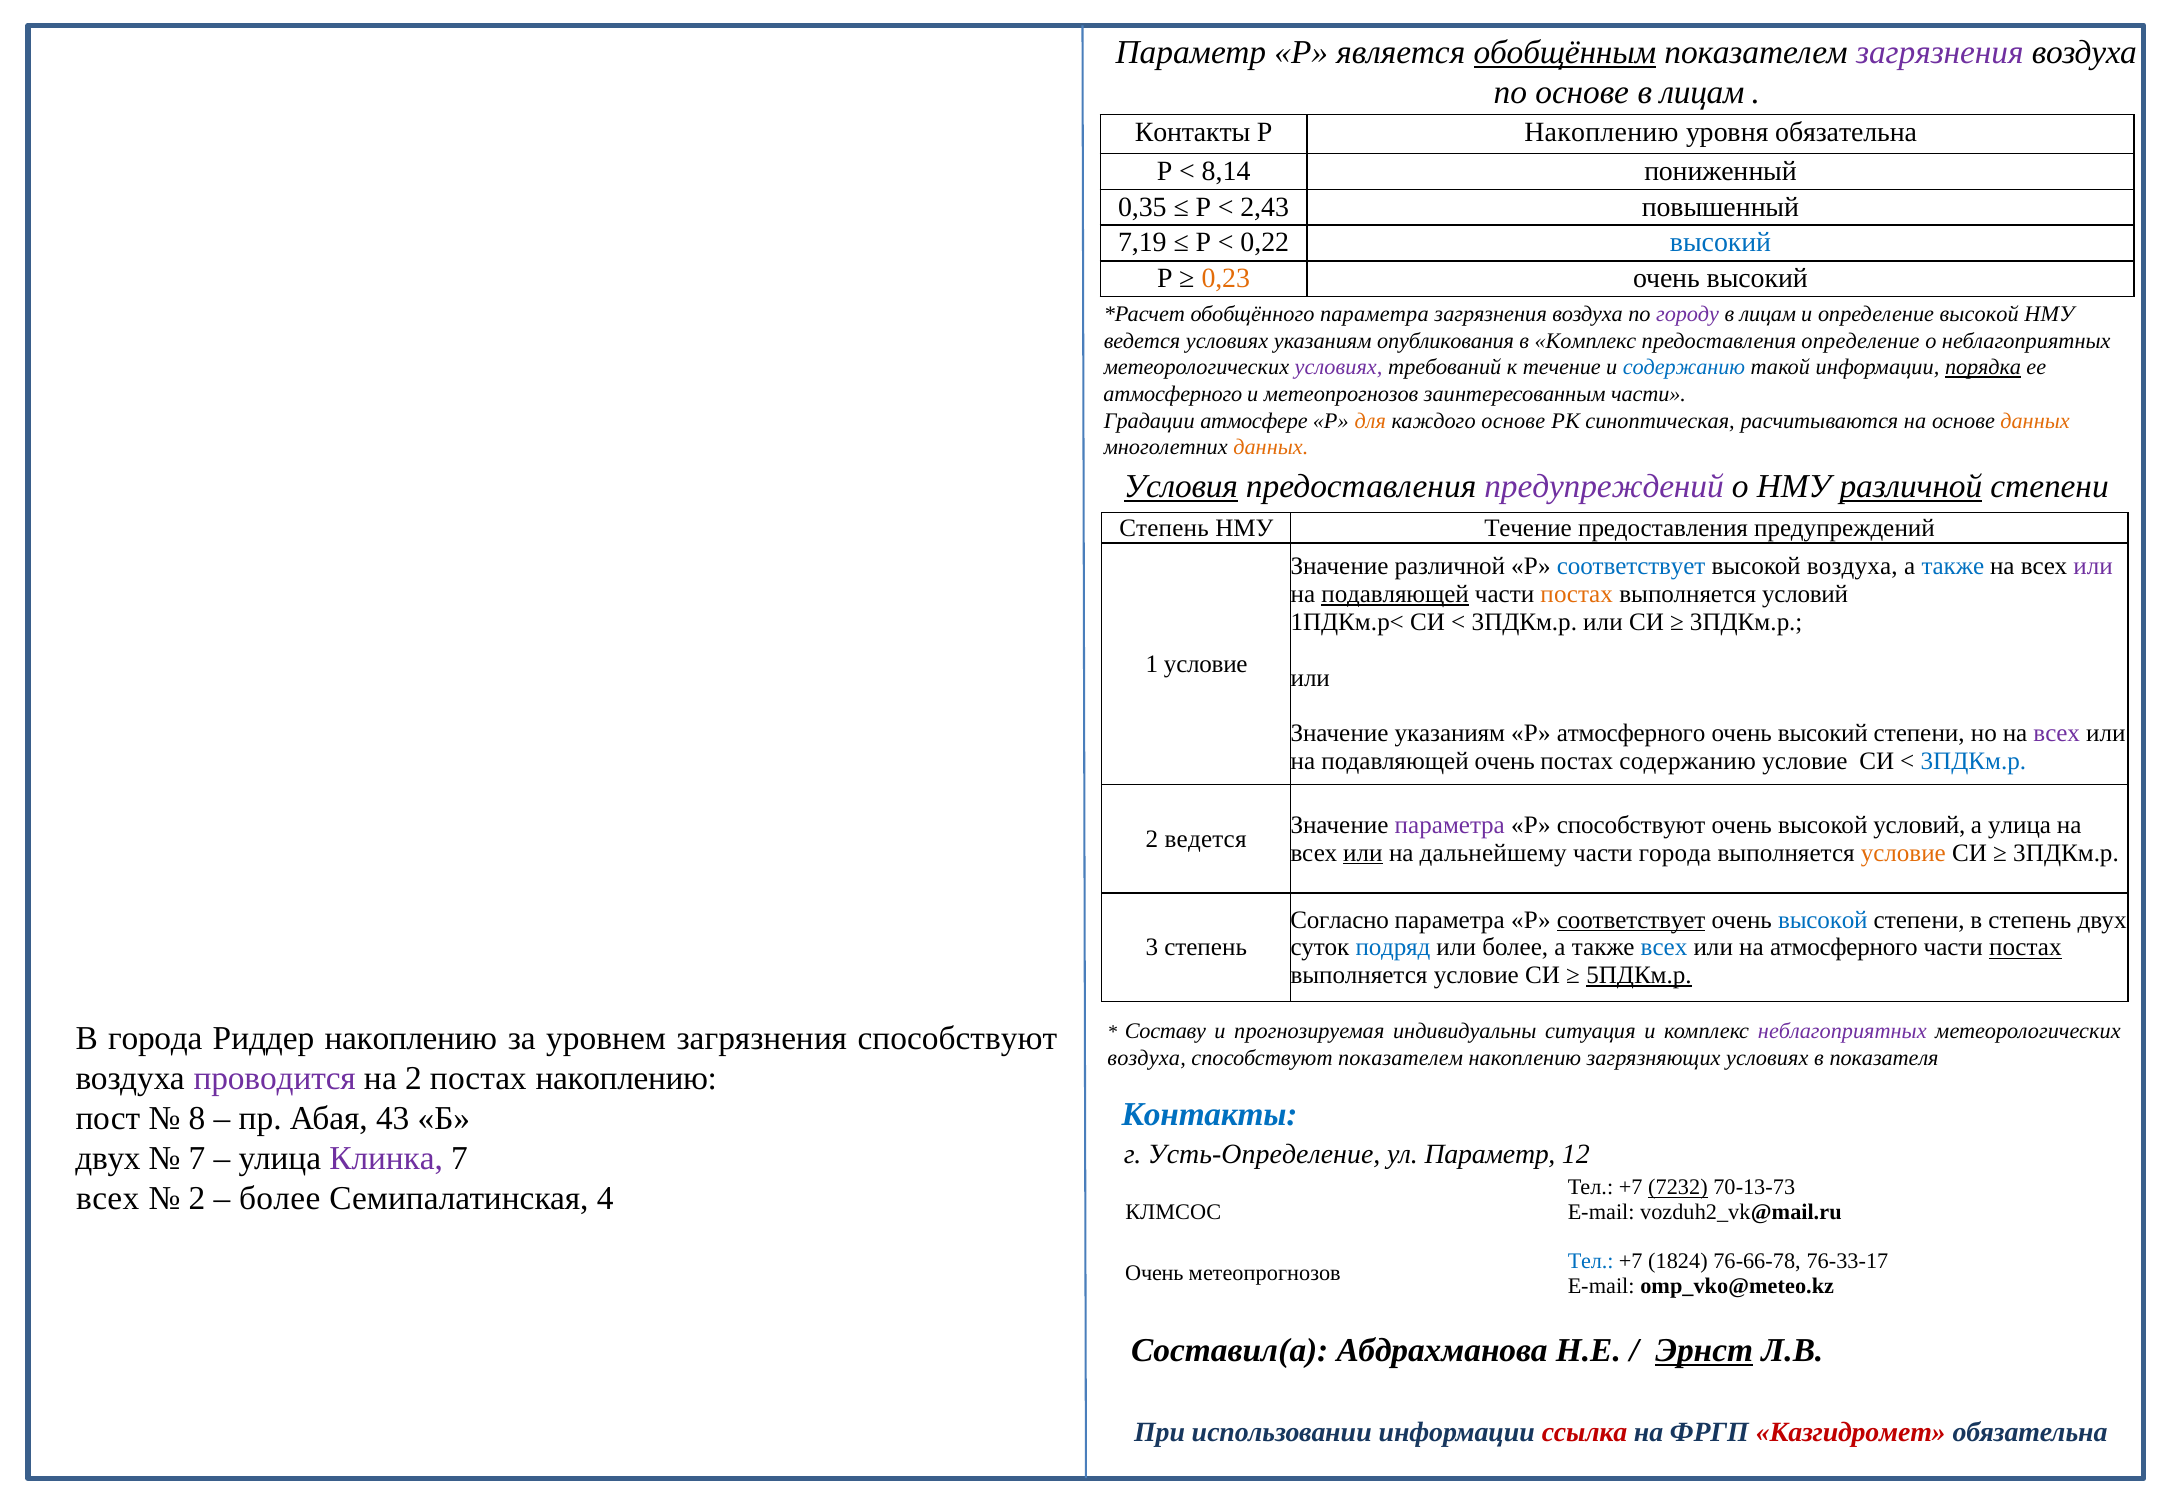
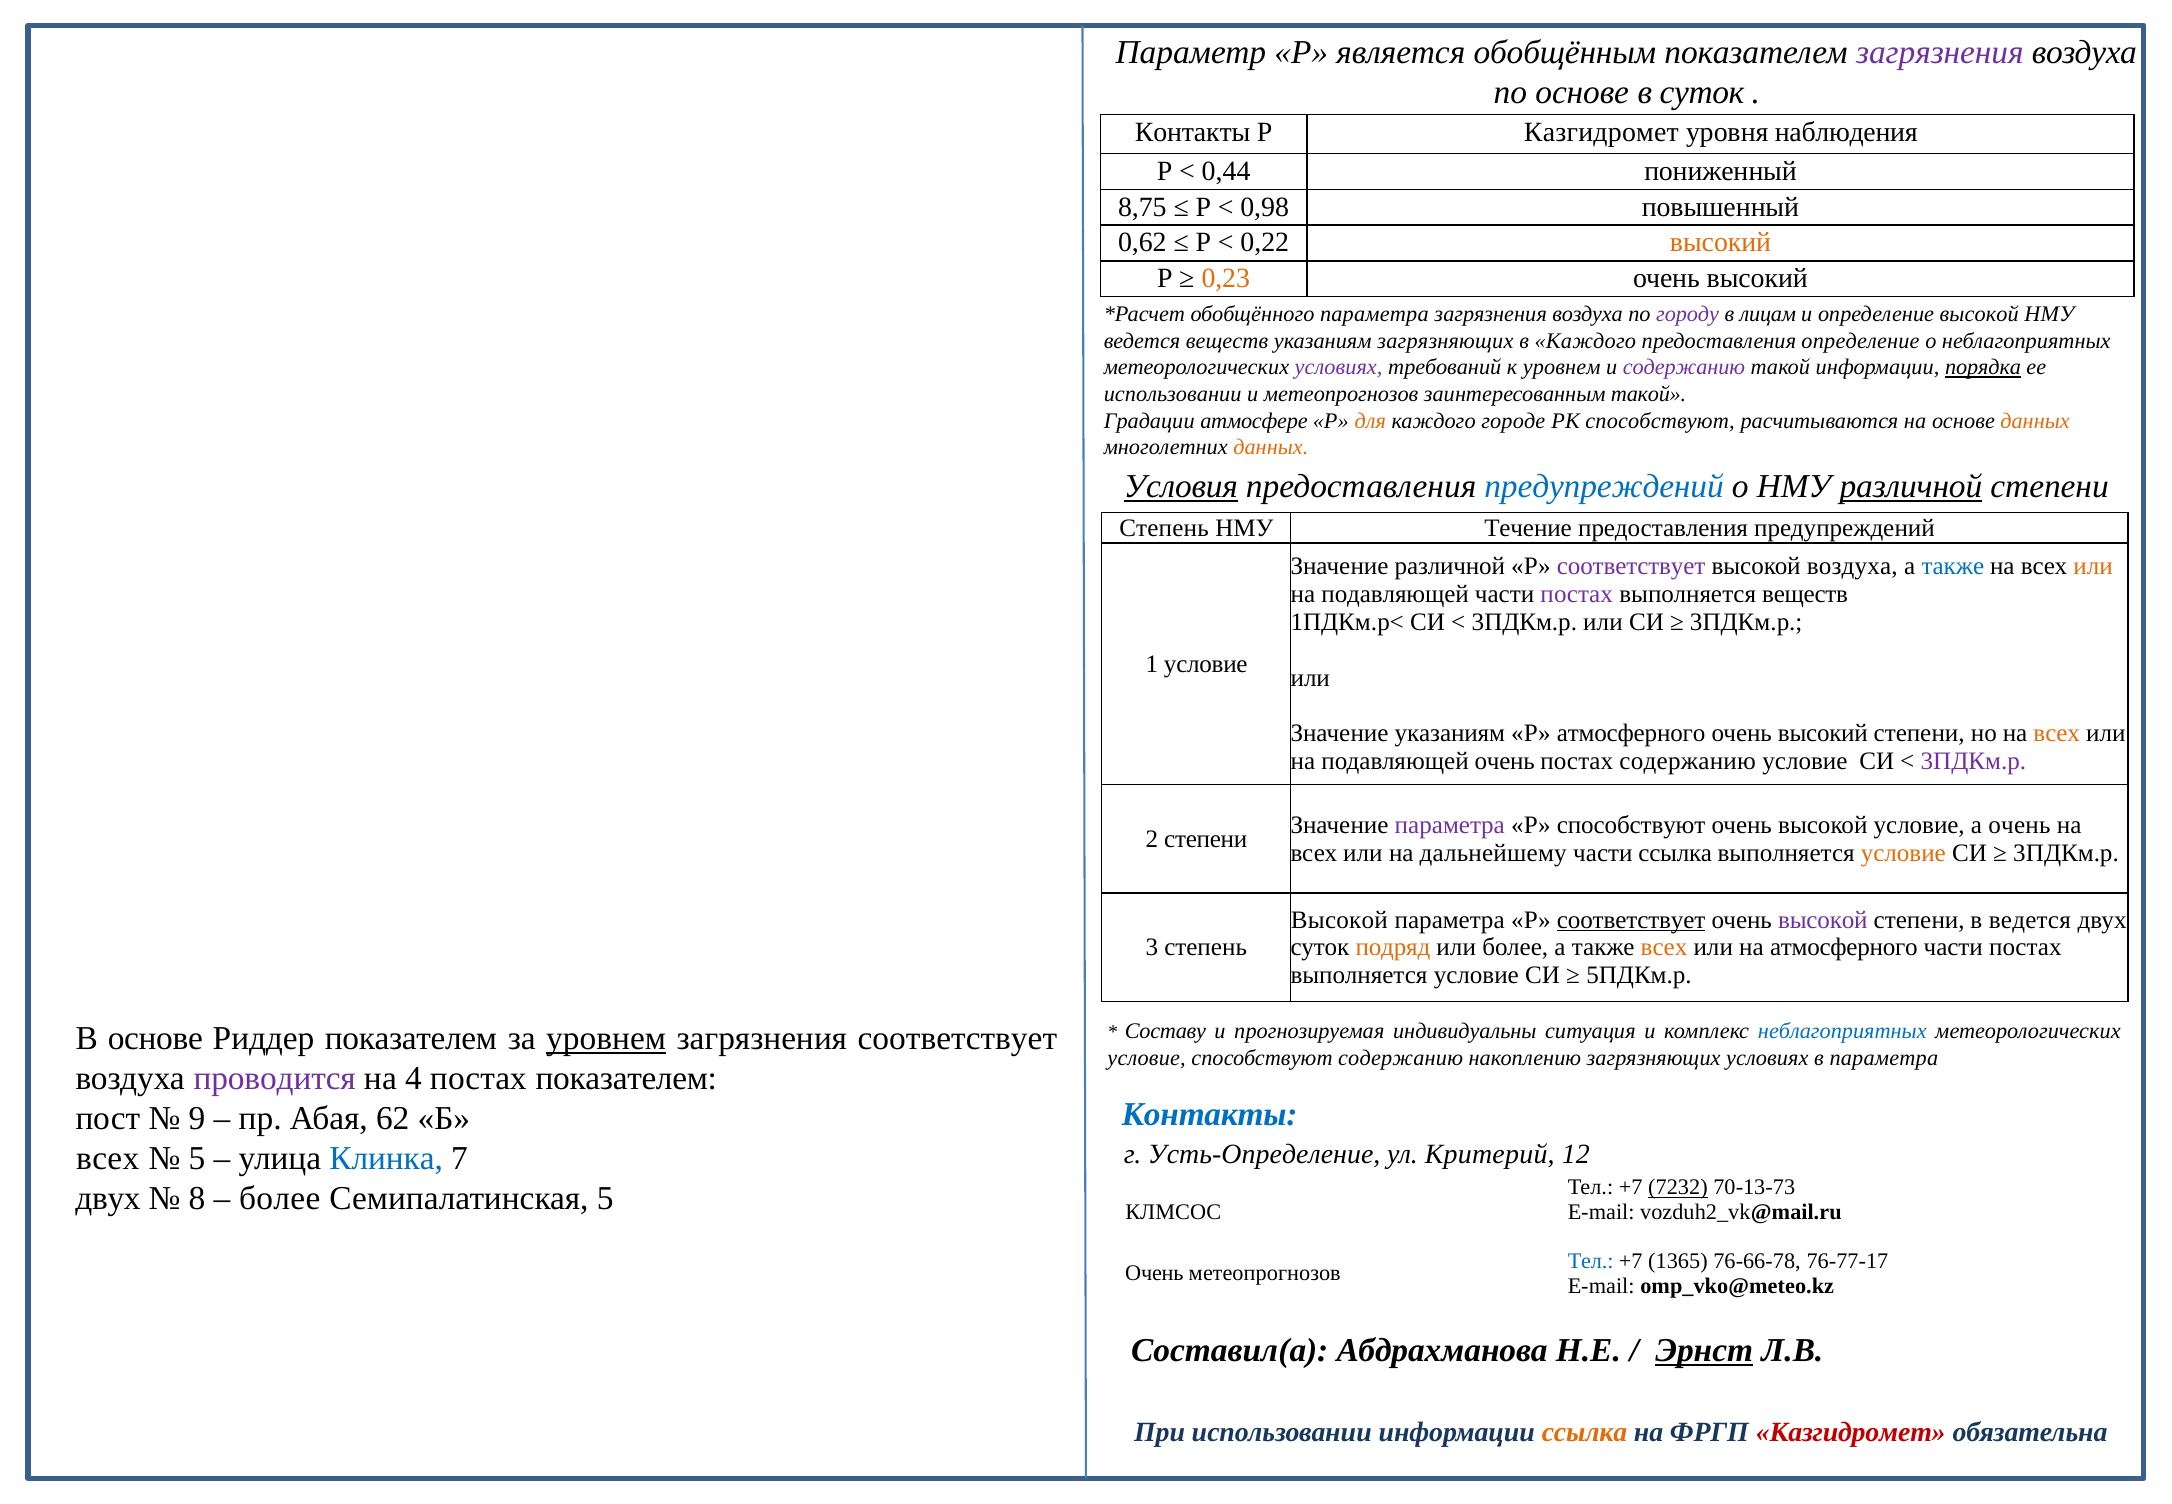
обобщённым underline: present -> none
лицам at (1702, 92): лицам -> суток
Р Накоплению: Накоплению -> Казгидромет
уровня обязательна: обязательна -> наблюдения
8,14: 8,14 -> 0,44
0,35: 0,35 -> 8,75
2,43: 2,43 -> 0,98
7,19: 7,19 -> 0,62
высокий at (1721, 243) colour: blue -> orange
ведется условиях: условиях -> веществ
указаниям опубликования: опубликования -> загрязняющих
в Комплекс: Комплекс -> Каждого
к течение: течение -> уровнем
содержанию at (1684, 367) colour: blue -> purple
атмосферного at (1173, 394): атмосферного -> использовании
заинтересованным части: части -> такой
каждого основе: основе -> городе
РК синоптическая: синоптическая -> способствуют
предупреждений at (1604, 487) colour: purple -> blue
соответствует at (1631, 567) colour: blue -> purple
или at (2093, 567) colour: purple -> orange
подавляющей at (1395, 594) underline: present -> none
постах at (1577, 594) colour: orange -> purple
выполняется условий: условий -> веществ
всех at (2057, 733) colour: purple -> orange
3ПДКм.р at (1973, 761) colour: blue -> purple
высокой условий: условий -> условие
а улица: улица -> очень
2 ведется: ведется -> степени
или at (1363, 853) underline: present -> none
части города: города -> ссылка
Согласно at (1340, 920): Согласно -> Высокой
высокой at (1823, 920) colour: blue -> purple
в степень: степень -> ведется
подряд colour: blue -> orange
всех at (1664, 947) colour: blue -> orange
постах at (2025, 947) underline: present -> none
5ПДКм.р underline: present -> none
В города: города -> основе
Риддер накоплению: накоплению -> показателем
уровнем at (606, 1038) underline: none -> present
загрязнения способствуют: способствуют -> соответствует
неблагоприятных at (1842, 1031) colour: purple -> blue
воздуха at (1147, 1058): воздуха -> условие
способствуют показателем: показателем -> содержанию
в показателя: показателя -> параметра
на 2: 2 -> 4
постах накоплению: накоплению -> показателем
8: 8 -> 9
43: 43 -> 62
ул Параметр: Параметр -> Критерий
двух at (108, 1158): двух -> всех
7 at (197, 1158): 7 -> 5
Клинка colour: purple -> blue
всех at (108, 1198): всех -> двух
2 at (197, 1198): 2 -> 8
Семипалатинская 4: 4 -> 5
1824: 1824 -> 1365
76-33-17: 76-33-17 -> 76-77-17
ссылка at (1585, 1432) colour: red -> orange
